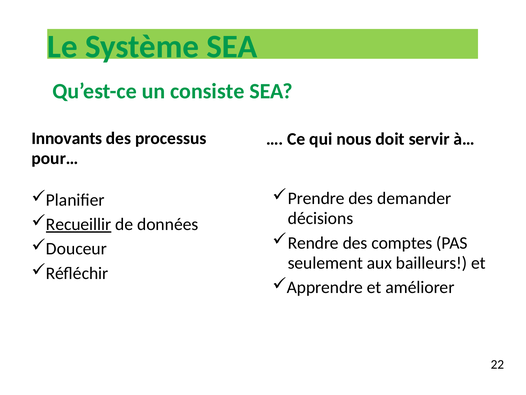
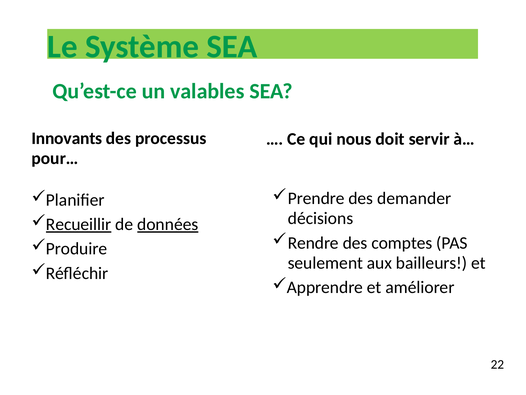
consiste: consiste -> valables
données underline: none -> present
Douceur: Douceur -> Produire
